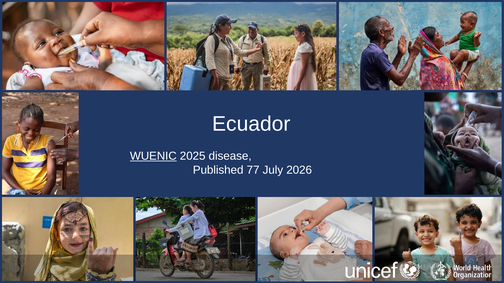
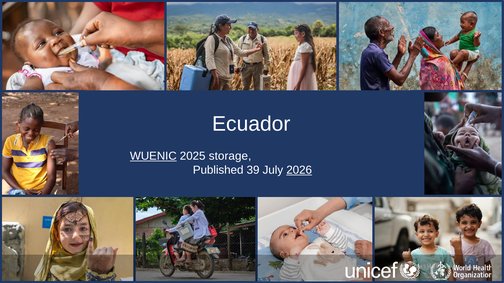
disease: disease -> storage
77: 77 -> 39
2026 underline: none -> present
